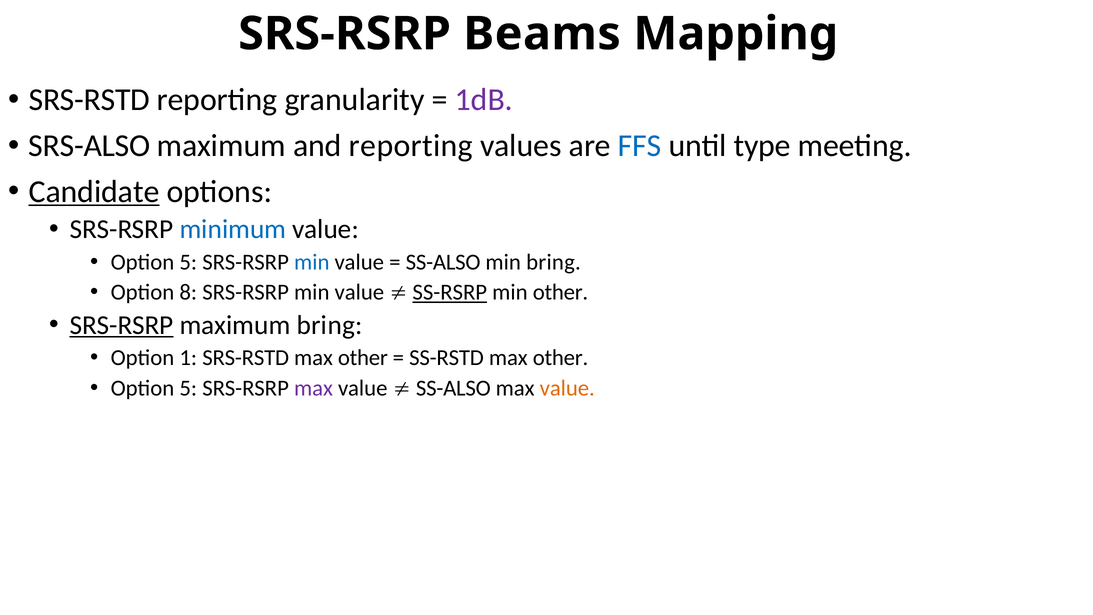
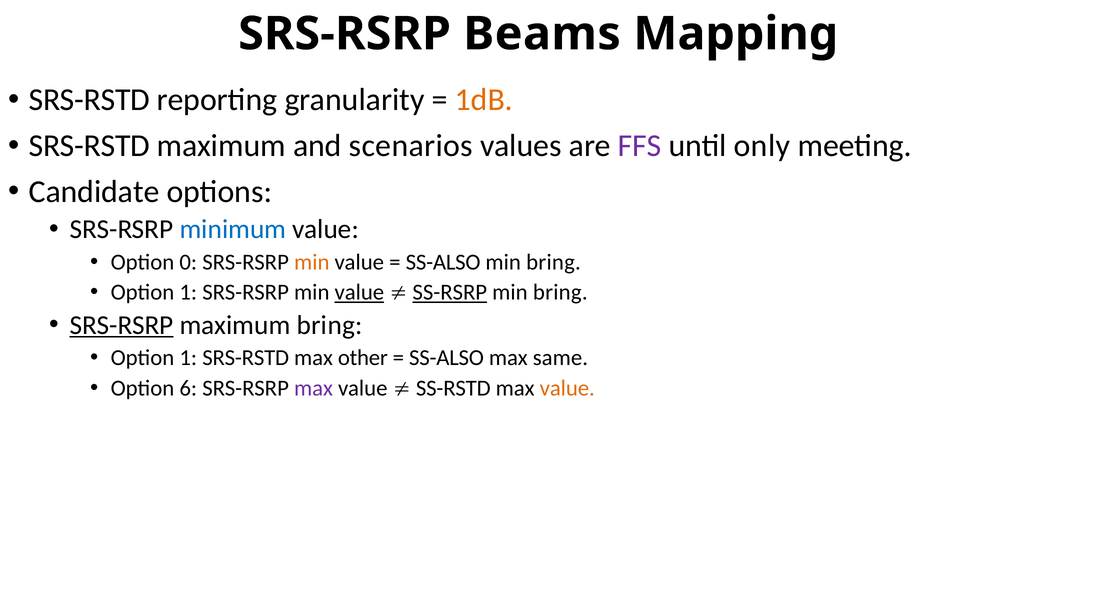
1dB colour: purple -> orange
SRS-ALSO at (89, 146): SRS-ALSO -> SRS-RSTD
and reporting: reporting -> scenarios
FFS colour: blue -> purple
type: type -> only
Candidate underline: present -> none
5 at (188, 262): 5 -> 0
min at (312, 262) colour: blue -> orange
8 at (188, 292): 8 -> 1
value at (359, 292) underline: none -> present
other at (561, 292): other -> bring
SS-RSTD at (446, 358): SS-RSTD -> SS-ALSO
other at (561, 358): other -> same
5 at (188, 388): 5 -> 6
SS-ALSO at (453, 388): SS-ALSO -> SS-RSTD
